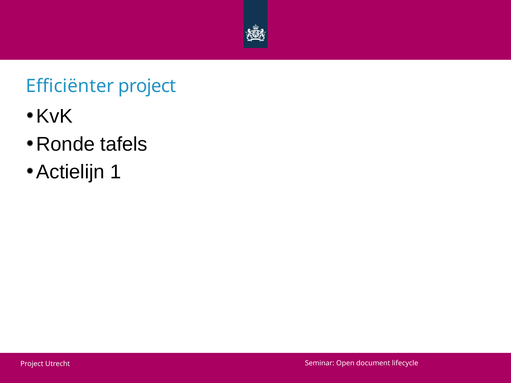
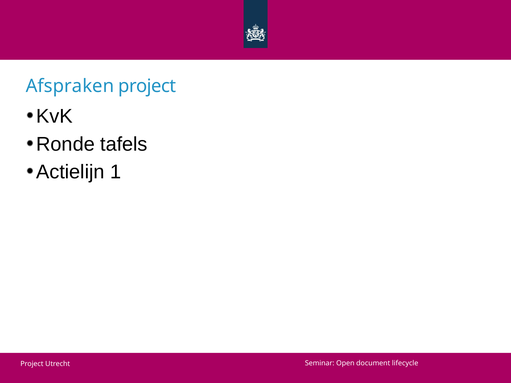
Efficiënter: Efficiënter -> Afspraken
